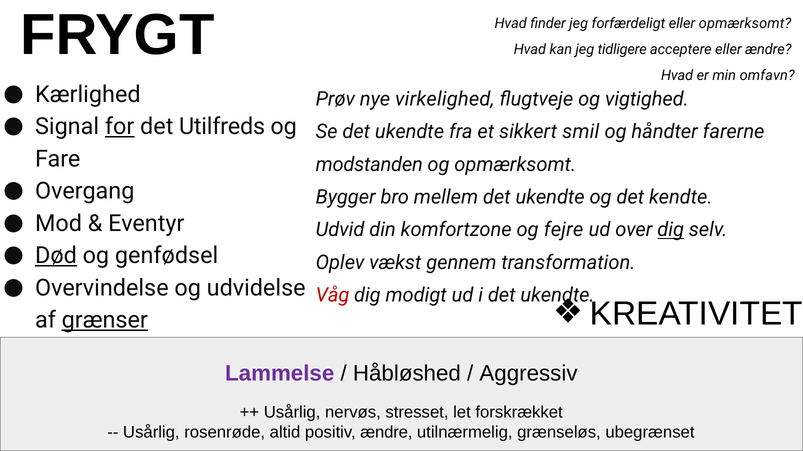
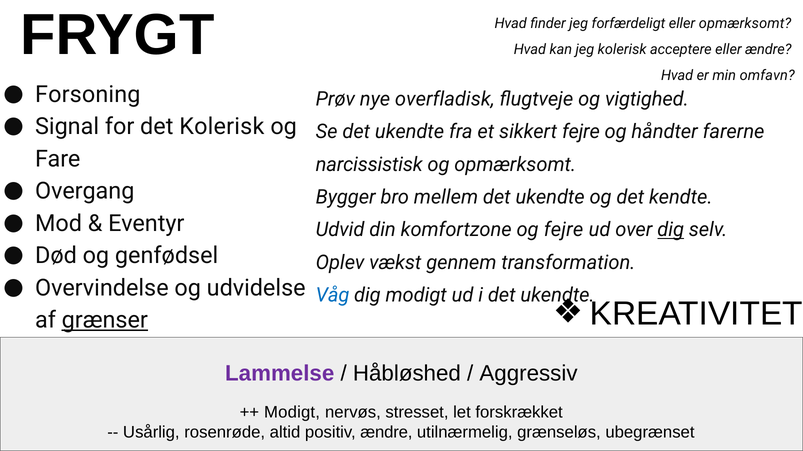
jeg tidligere: tidligere -> kolerisk
Kærlighed: Kærlighed -> Forsoning
virkelighed: virkelighed -> overfladisk
for underline: present -> none
det Utilfreds: Utilfreds -> Kolerisk
sikkert smil: smil -> fejre
modstanden: modstanden -> narcissistisk
Død underline: present -> none
Våg colour: red -> blue
Usårlig at (292, 413): Usårlig -> Modigt
